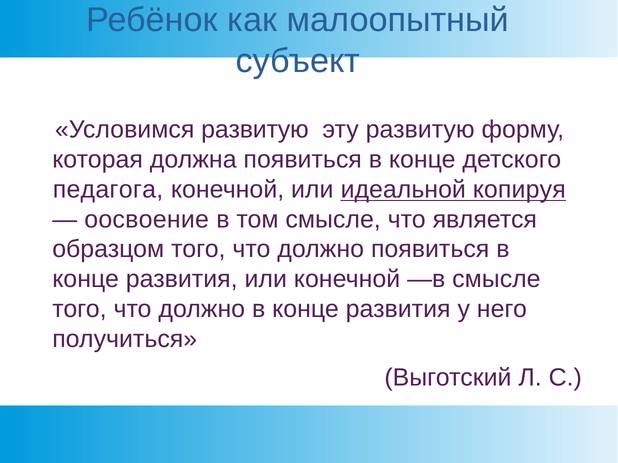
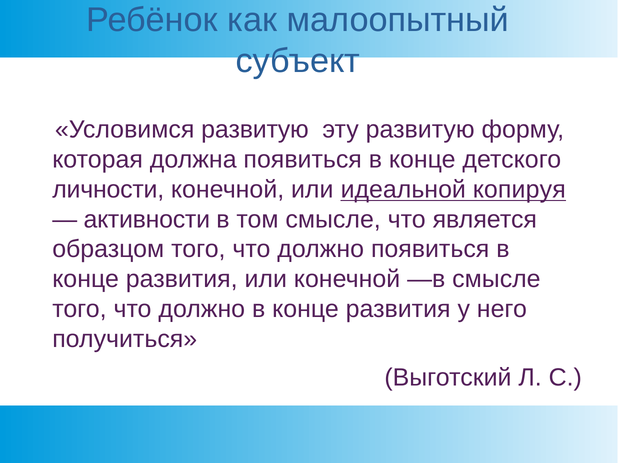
педагога: педагога -> личности
оосвоение: оосвоение -> активности
